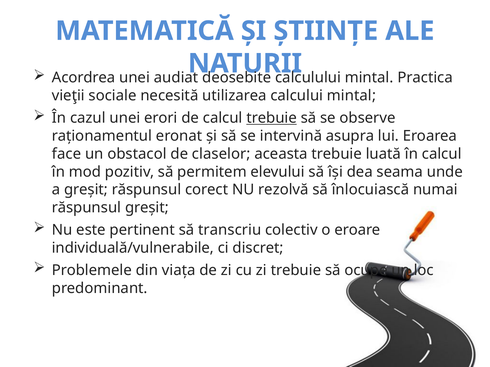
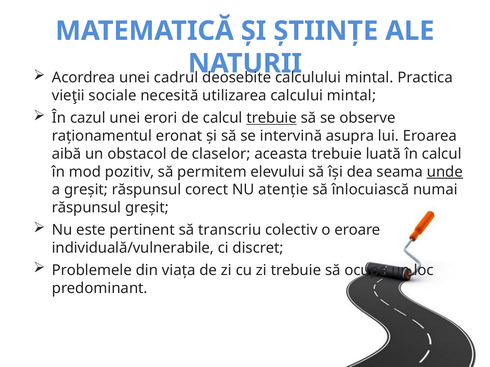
audiat: audiat -> cadrul
face: face -> aibă
unde underline: none -> present
rezolvă: rezolvă -> atenție
